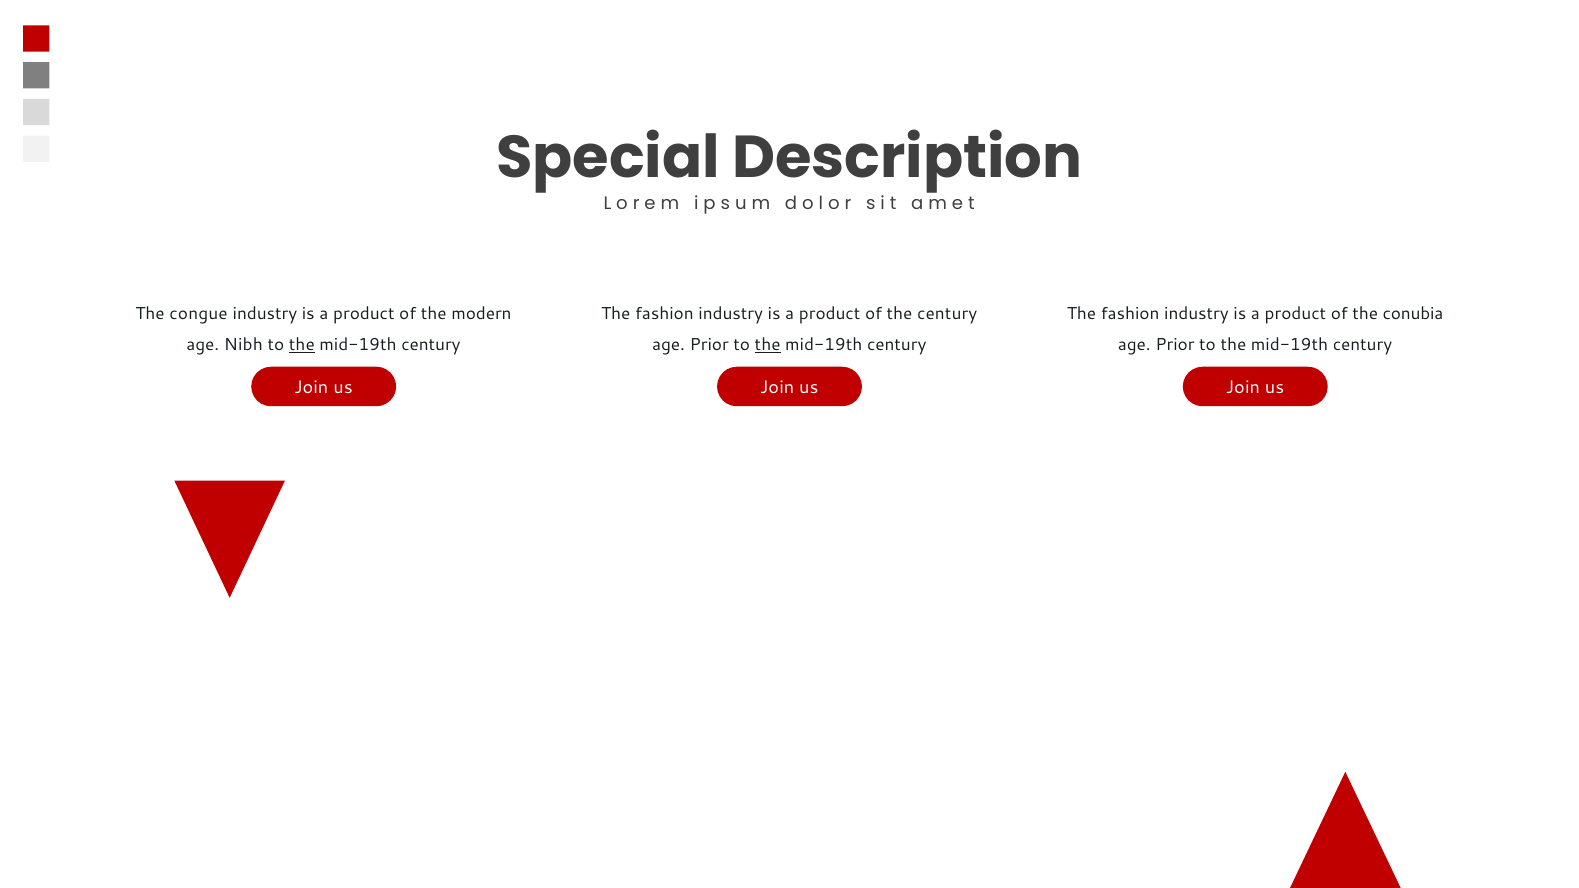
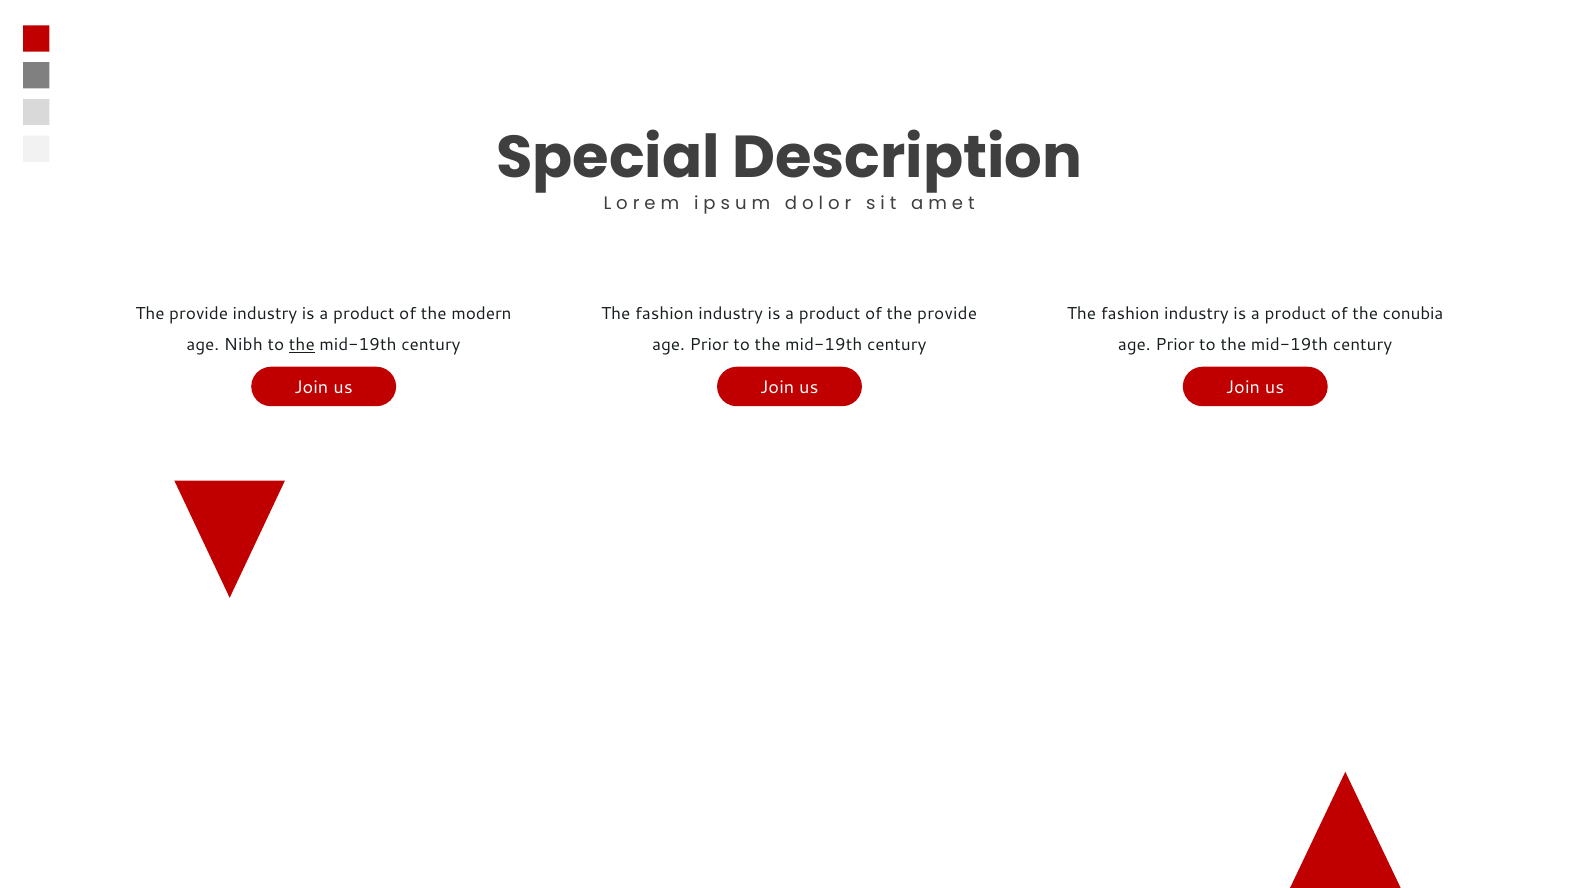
congue at (199, 314): congue -> provide
of the century: century -> provide
the at (768, 345) underline: present -> none
